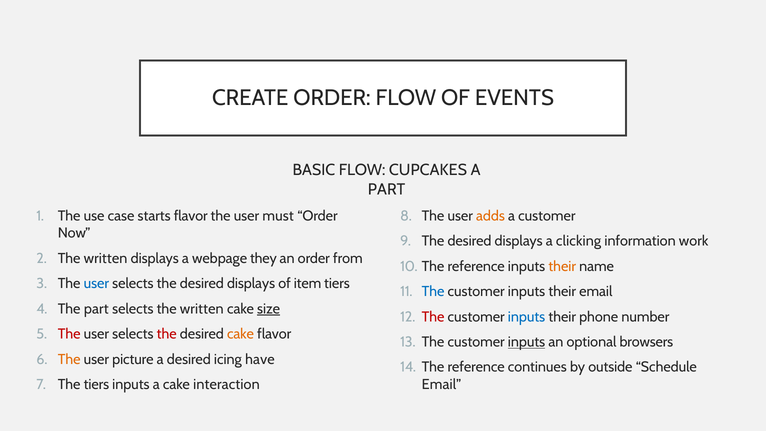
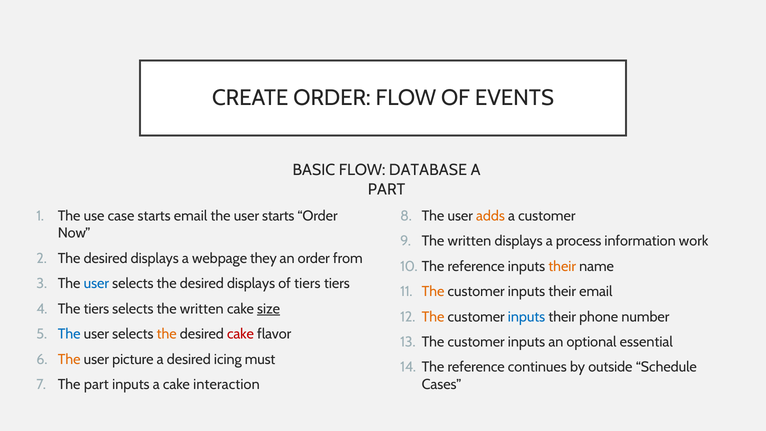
CUPCAKES: CUPCAKES -> DATABASE
starts flavor: flavor -> email
user must: must -> starts
desired at (469, 241): desired -> written
clicking: clicking -> process
written at (106, 258): written -> desired
of item: item -> tiers
The at (433, 291) colour: blue -> orange
The part: part -> tiers
The at (433, 317) colour: red -> orange
The at (69, 334) colour: red -> blue
the at (167, 334) colour: red -> orange
cake at (240, 334) colour: orange -> red
inputs at (527, 342) underline: present -> none
browsers: browsers -> essential
have: have -> must
The tiers: tiers -> part
Email at (442, 384): Email -> Cases
